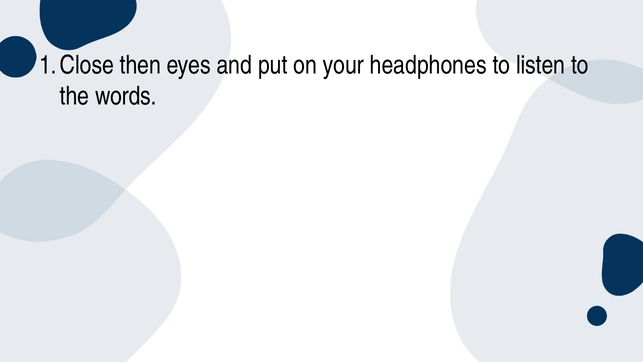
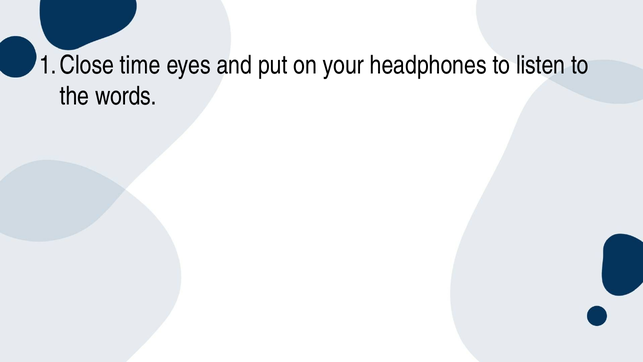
then: then -> time
